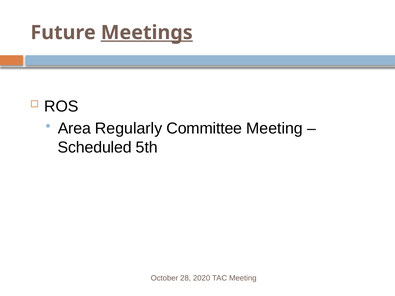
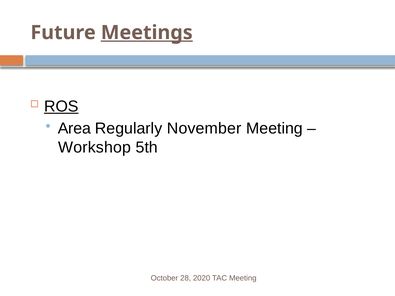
ROS underline: none -> present
Committee: Committee -> November
Scheduled: Scheduled -> Workshop
